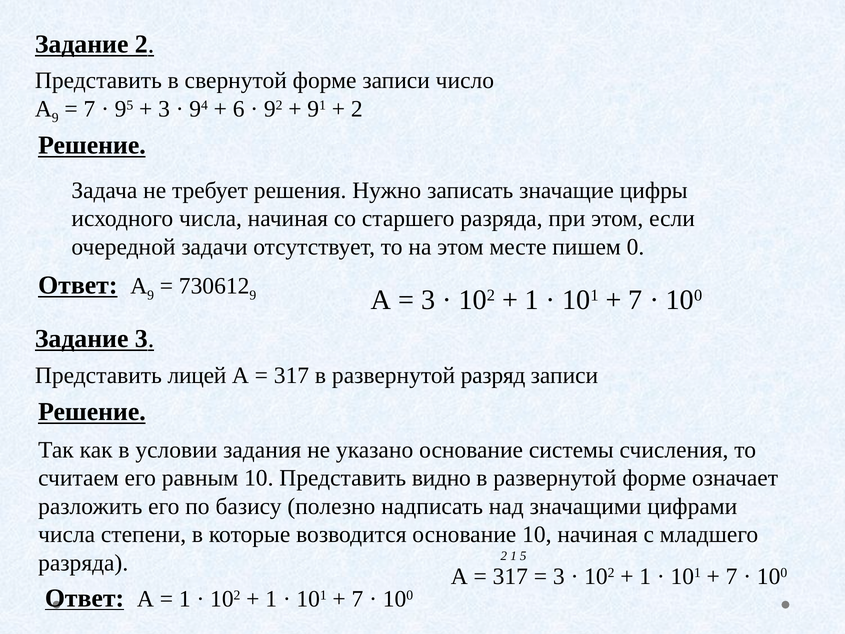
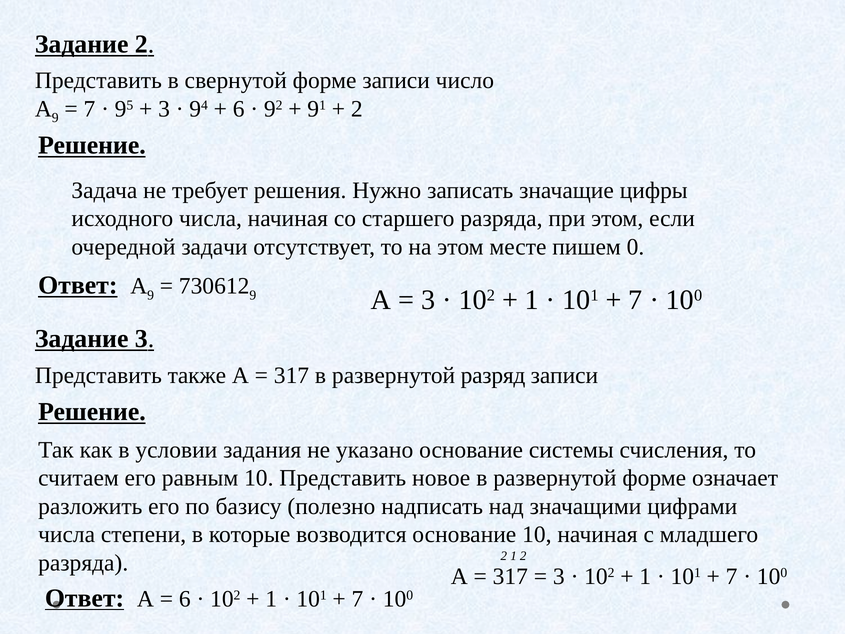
лицей: лицей -> также
видно: видно -> новое
1 5: 5 -> 2
1 at (185, 599): 1 -> 6
